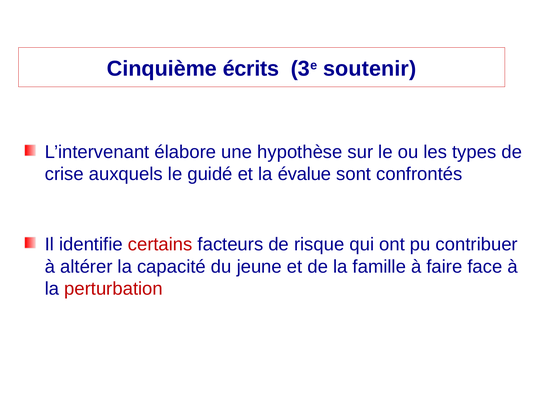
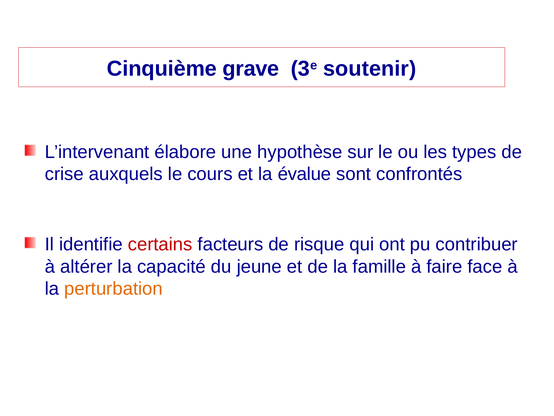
écrits: écrits -> grave
guidé: guidé -> cours
perturbation colour: red -> orange
